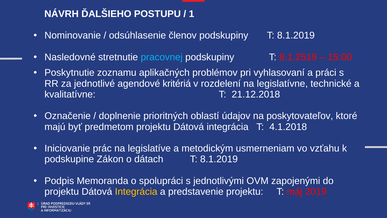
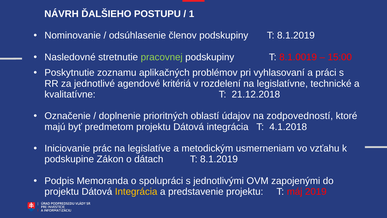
pracovnej colour: light blue -> light green
8.1.2519: 8.1.2519 -> 8.1.0019
poskytovateľov: poskytovateľov -> zodpovedností
